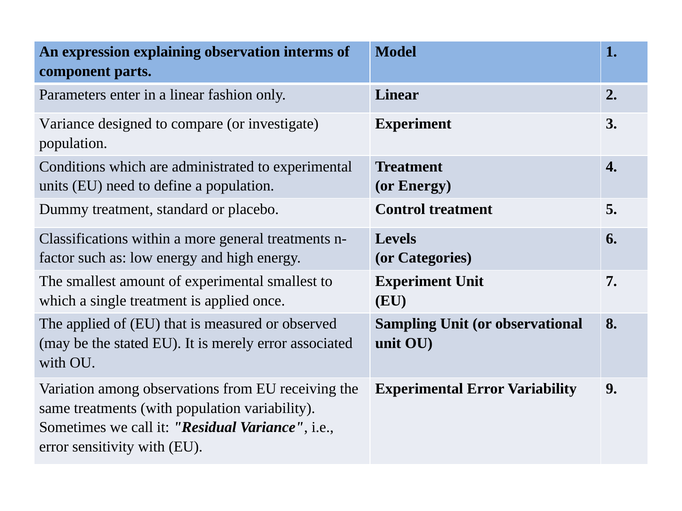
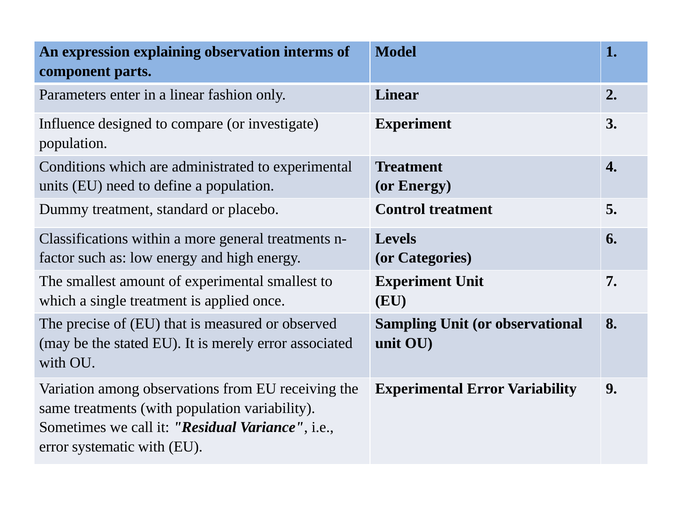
Variance at (67, 124): Variance -> Influence
The applied: applied -> precise
sensitivity: sensitivity -> systematic
